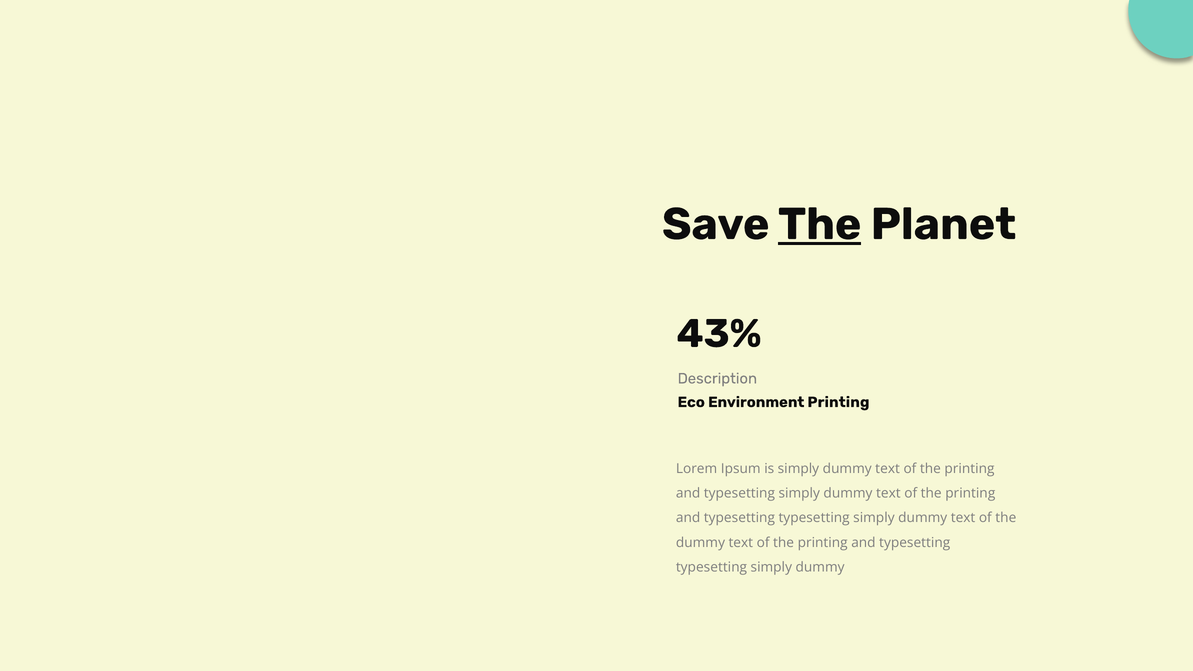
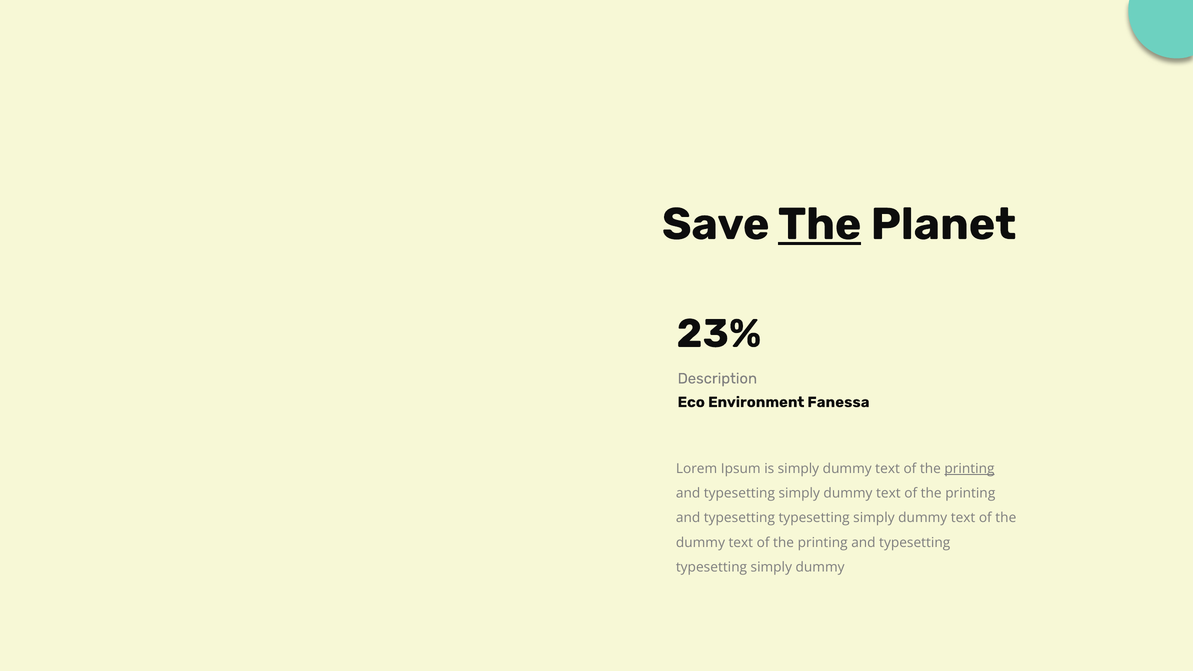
43%: 43% -> 23%
Environment Printing: Printing -> Fanessa
printing at (969, 469) underline: none -> present
